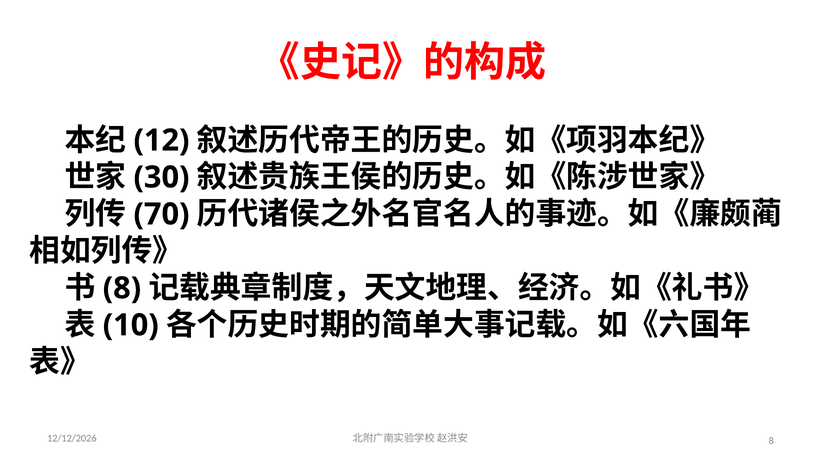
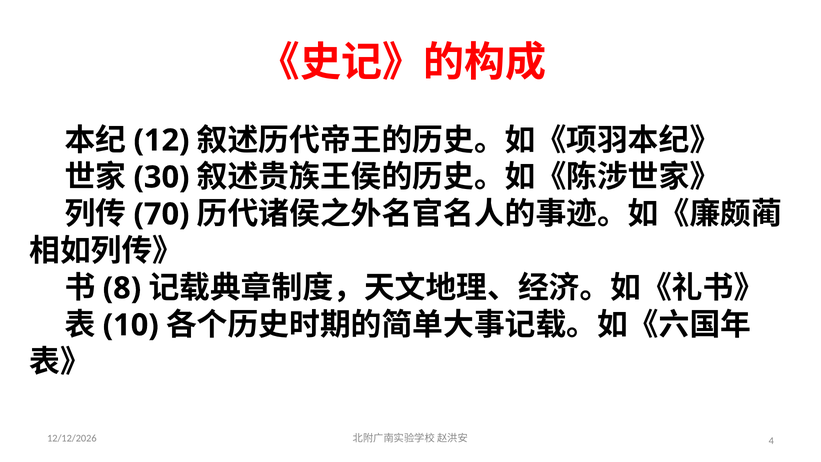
8 at (771, 441): 8 -> 4
